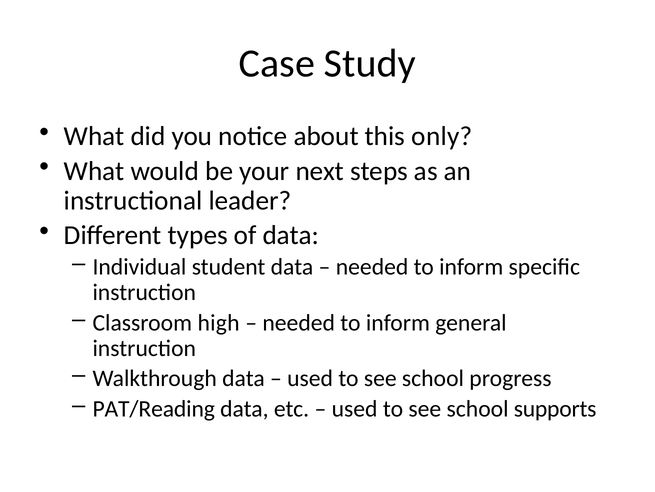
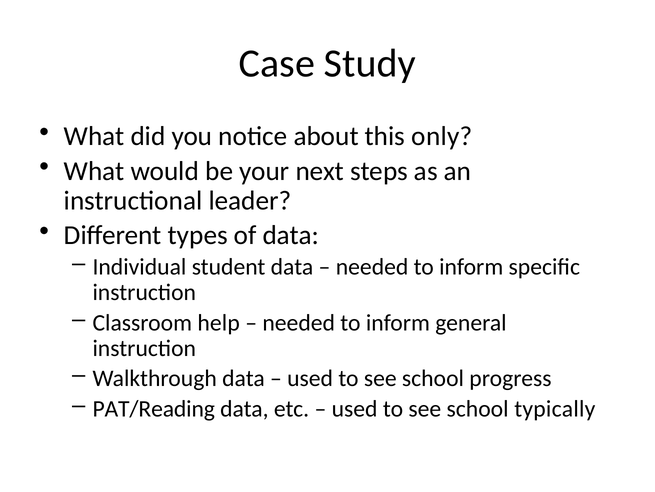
high: high -> help
supports: supports -> typically
